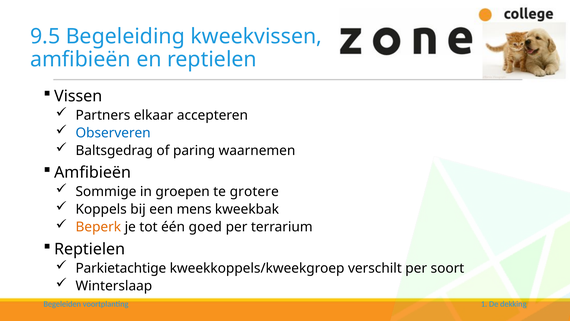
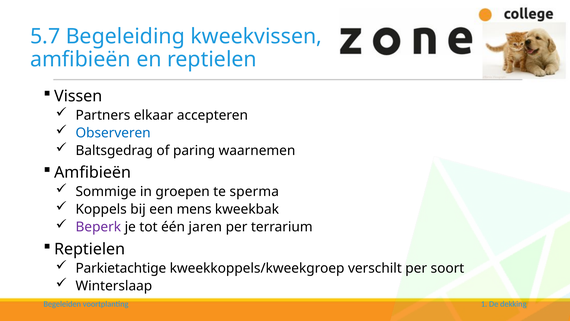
9.5: 9.5 -> 5.7
grotere: grotere -> sperma
Beperk colour: orange -> purple
goed: goed -> jaren
